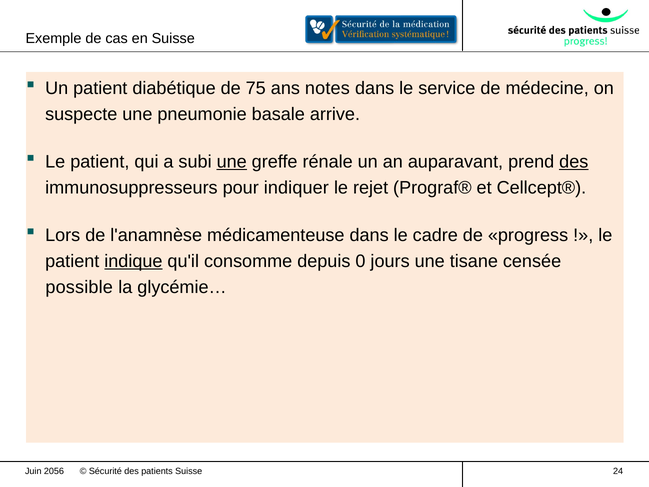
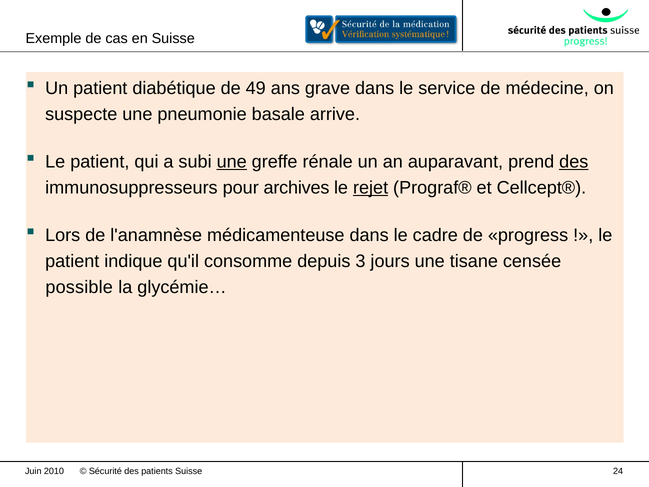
75: 75 -> 49
notes: notes -> grave
indiquer: indiquer -> archives
rejet underline: none -> present
indique underline: present -> none
0: 0 -> 3
2056: 2056 -> 2010
